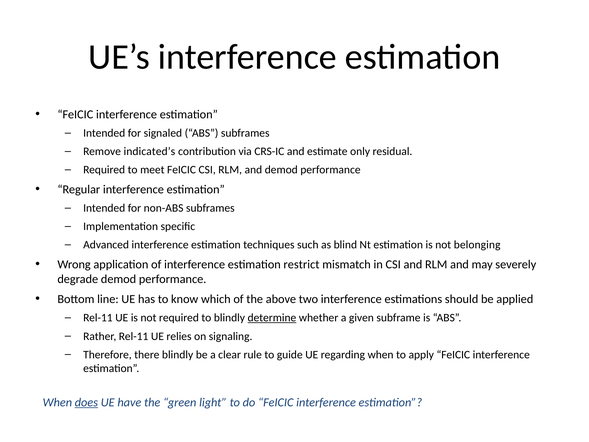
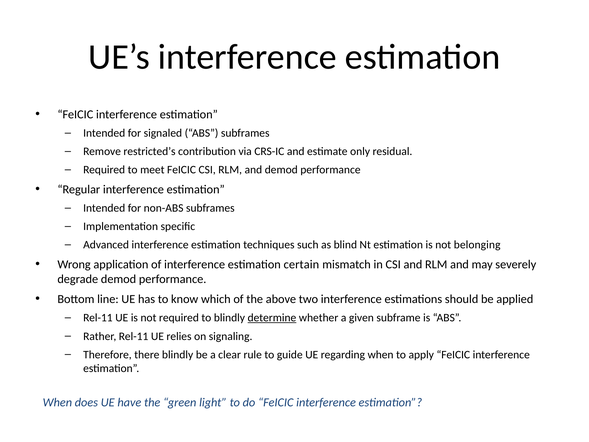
indicated’s: indicated’s -> restricted’s
restrict: restrict -> certain
does underline: present -> none
